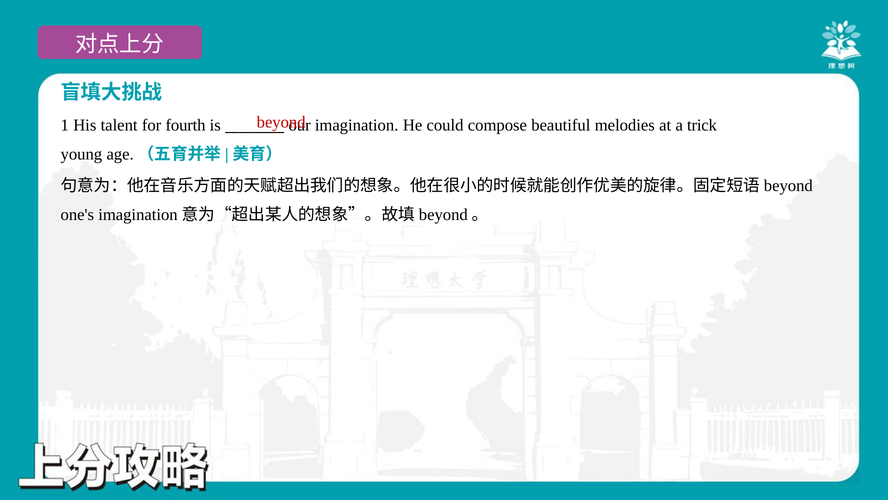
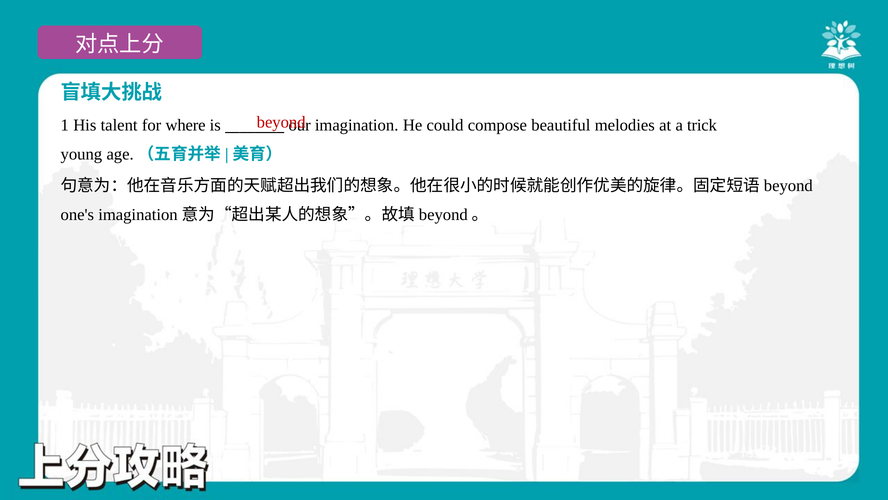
fourth: fourth -> where
